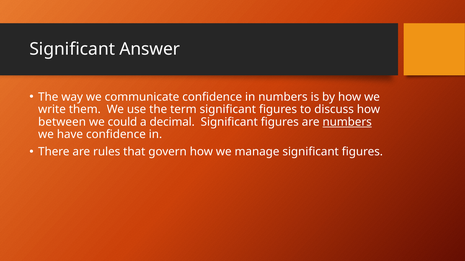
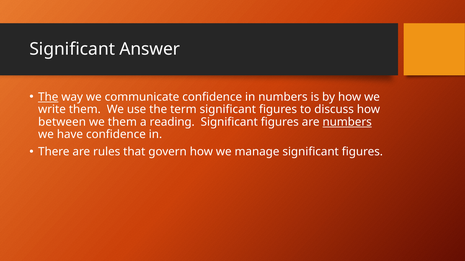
The at (48, 97) underline: none -> present
we could: could -> them
decimal: decimal -> reading
